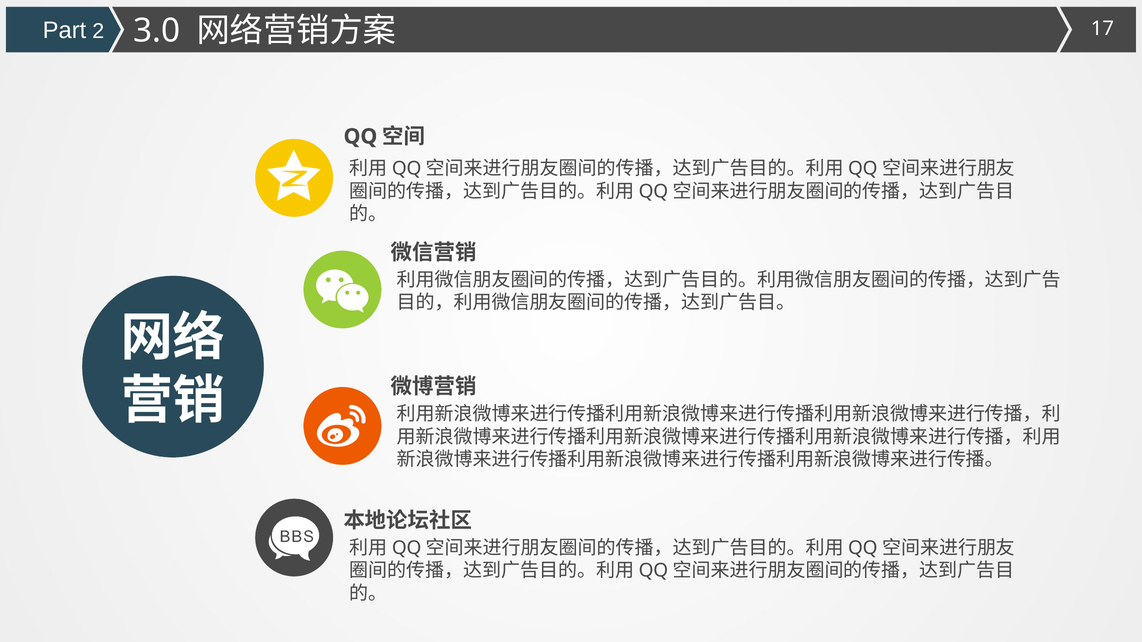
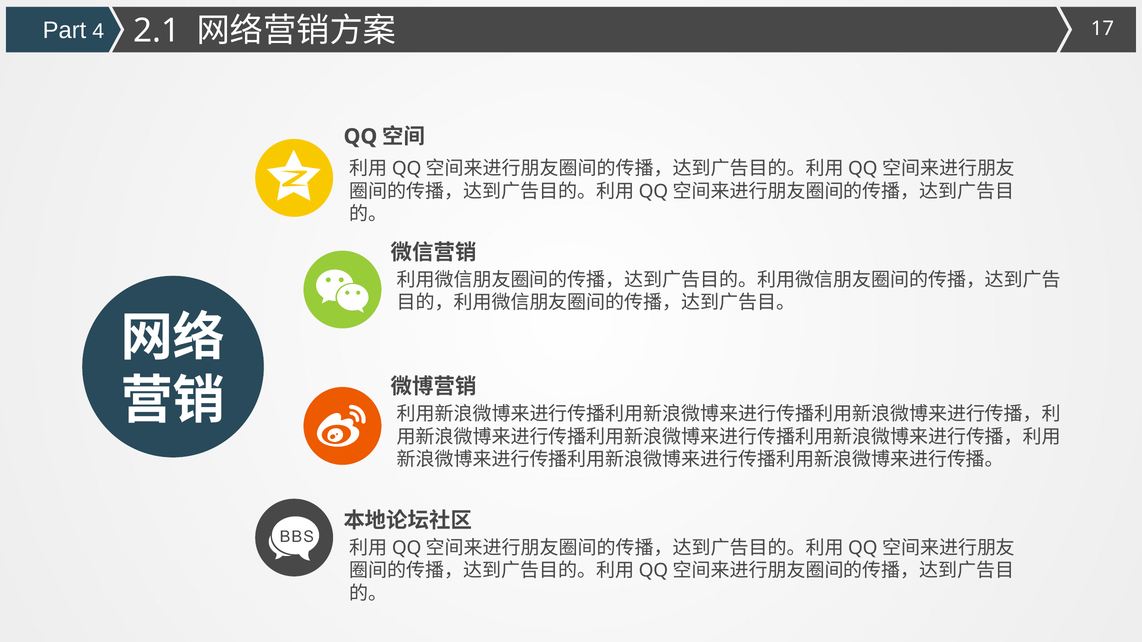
2: 2 -> 4
3.0: 3.0 -> 2.1
